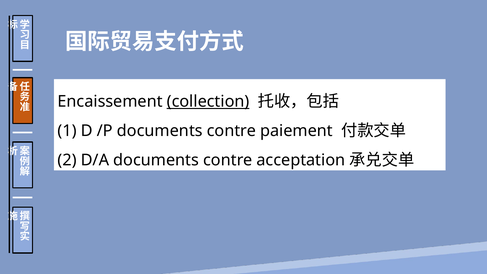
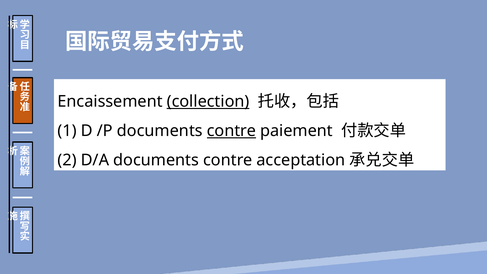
contre at (231, 131) underline: none -> present
